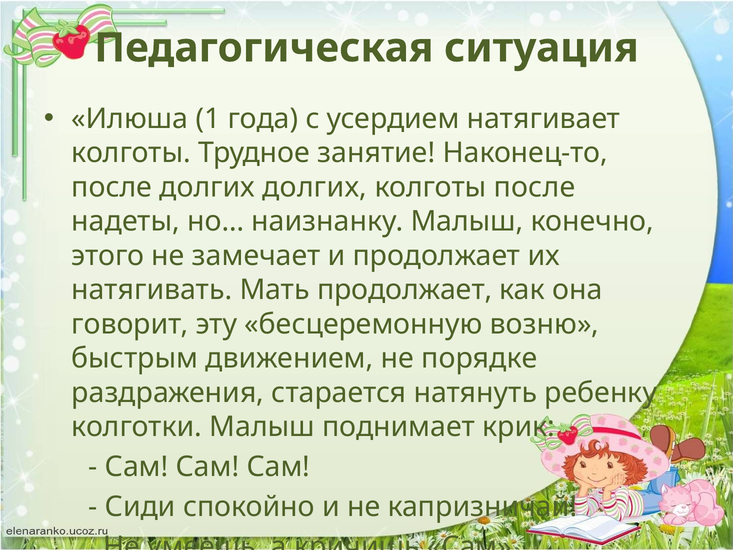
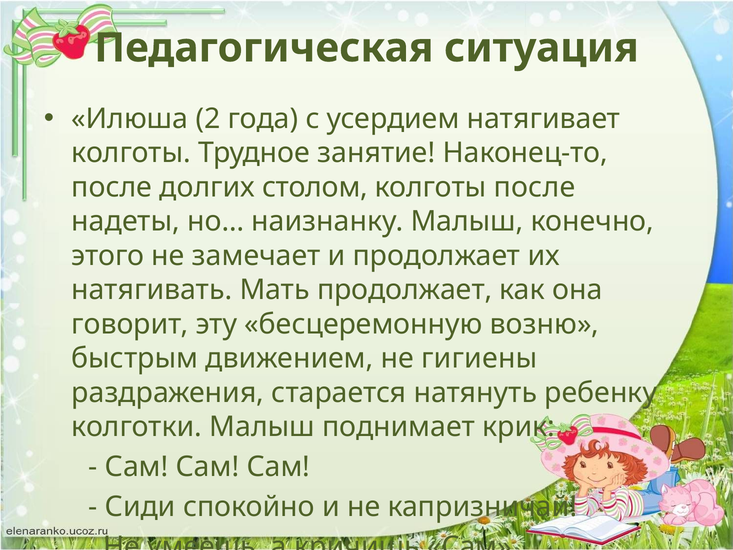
1: 1 -> 2
долгих долгих: долгих -> столом
порядке: порядке -> гигиены
